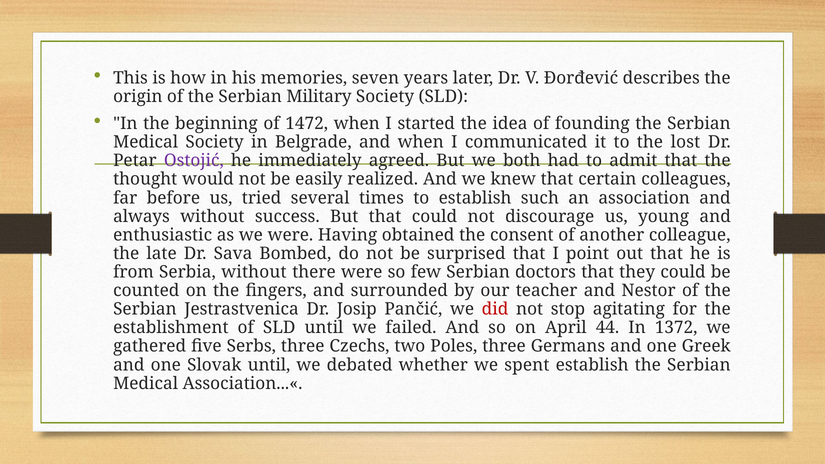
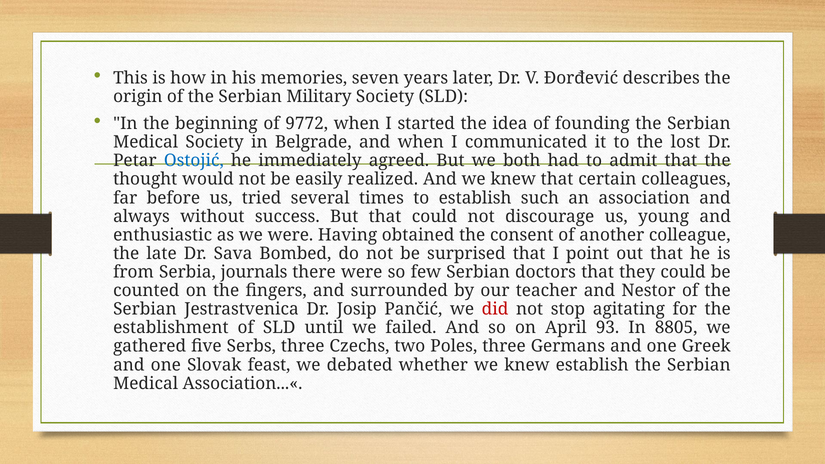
1472: 1472 -> 9772
Ostojić colour: purple -> blue
Serbia without: without -> journals
44: 44 -> 93
1372: 1372 -> 8805
Slovak until: until -> feast
whether we spent: spent -> knew
